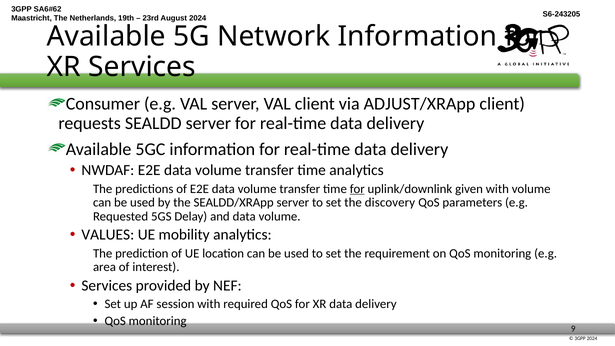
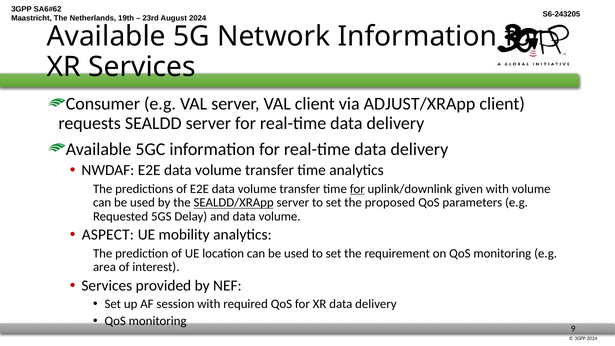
SEALDD/XRApp underline: none -> present
discovery: discovery -> proposed
VALUES: VALUES -> ASPECT
